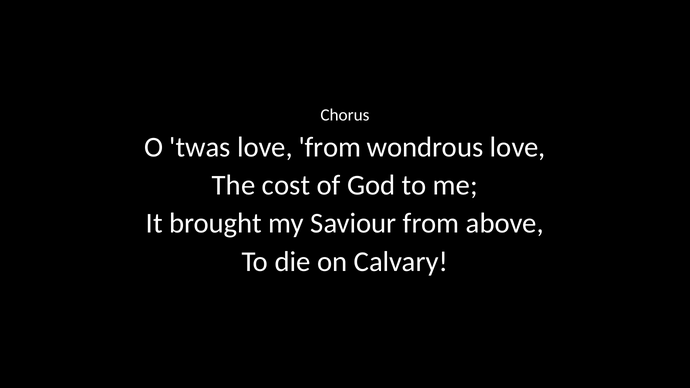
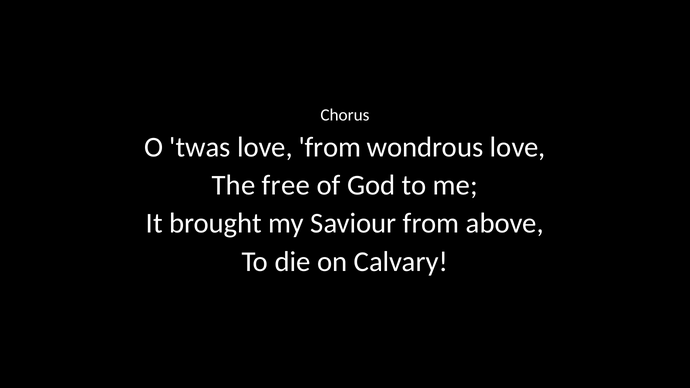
cost: cost -> free
